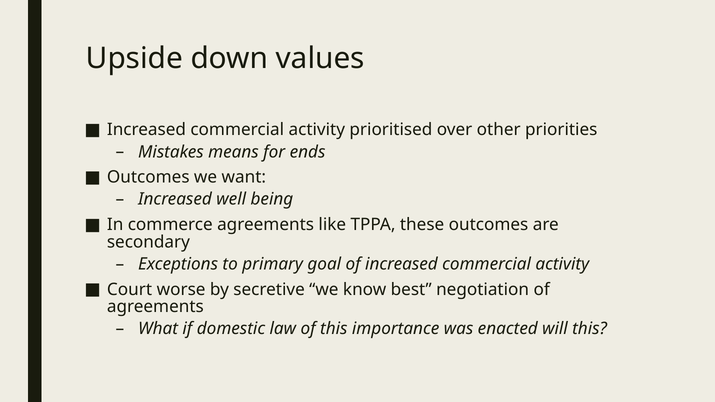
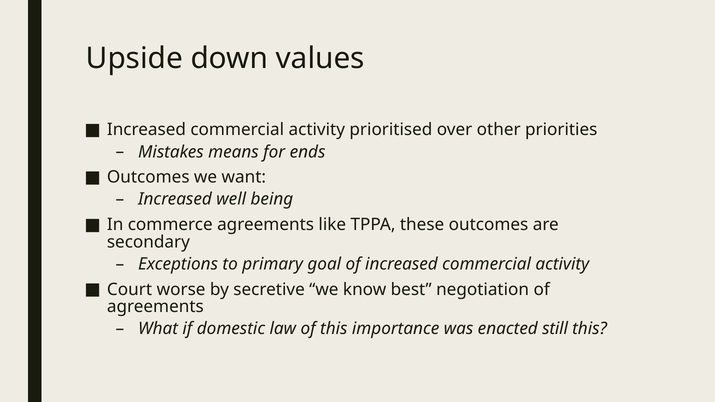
will: will -> still
